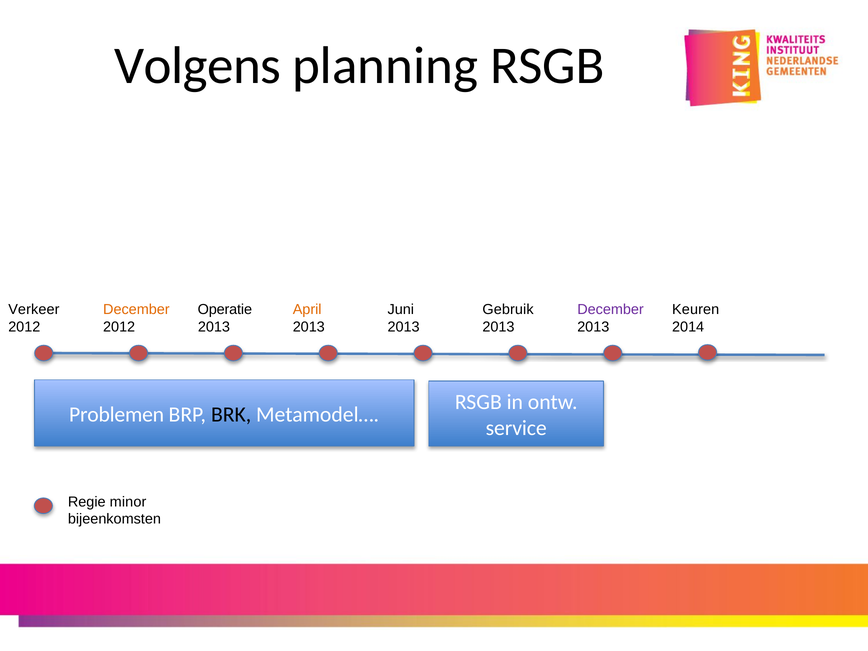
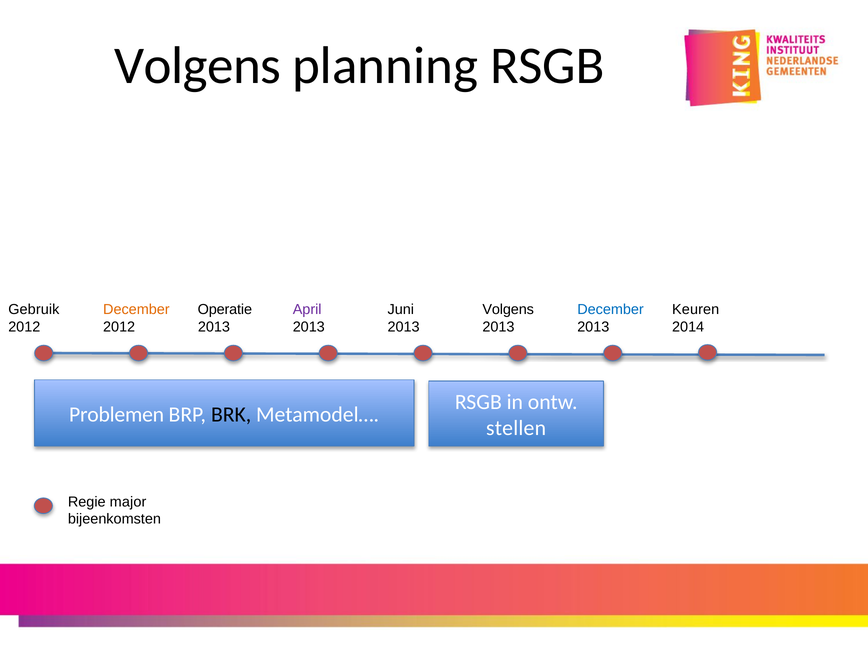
Verkeer: Verkeer -> Gebruik
April colour: orange -> purple
Gebruik at (508, 310): Gebruik -> Volgens
December at (611, 310) colour: purple -> blue
service: service -> stellen
minor: minor -> major
